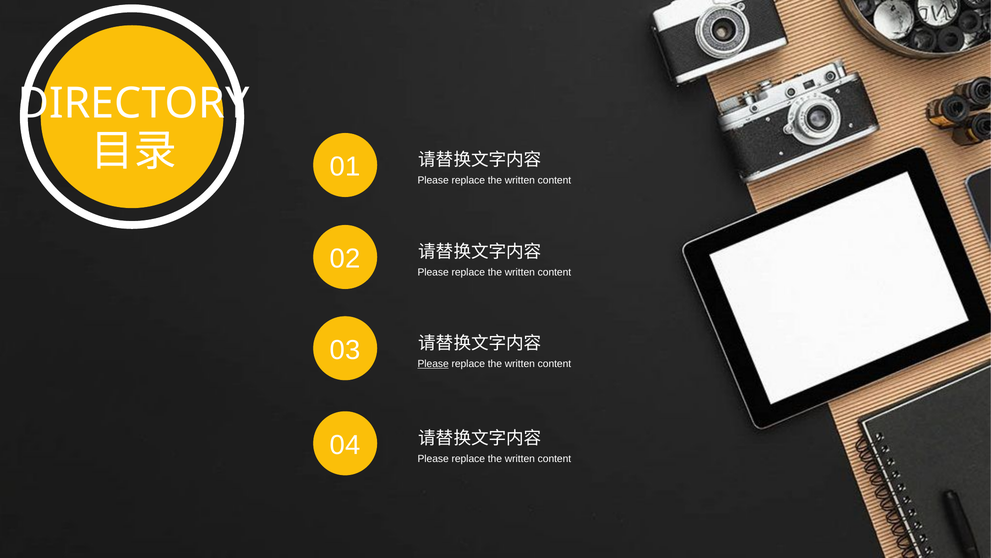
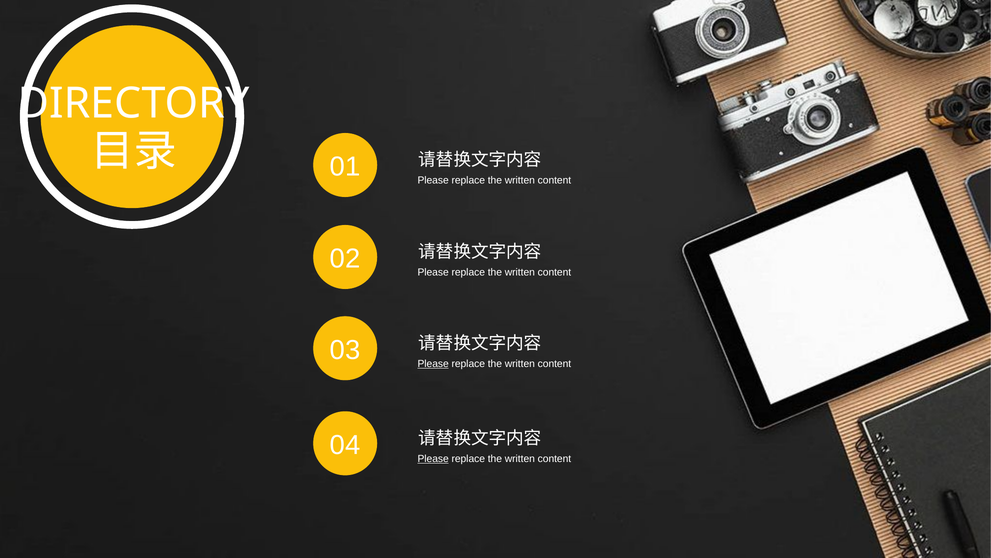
Please at (433, 458) underline: none -> present
